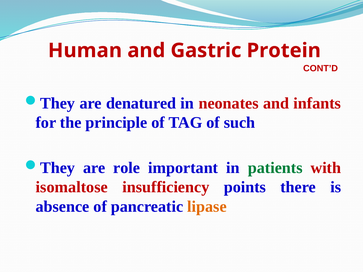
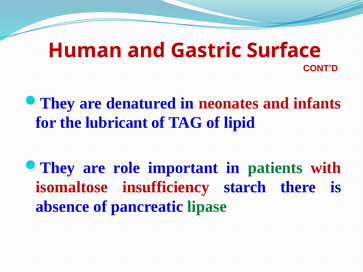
Protein: Protein -> Surface
principle: principle -> lubricant
such: such -> lipid
points: points -> starch
lipase colour: orange -> green
